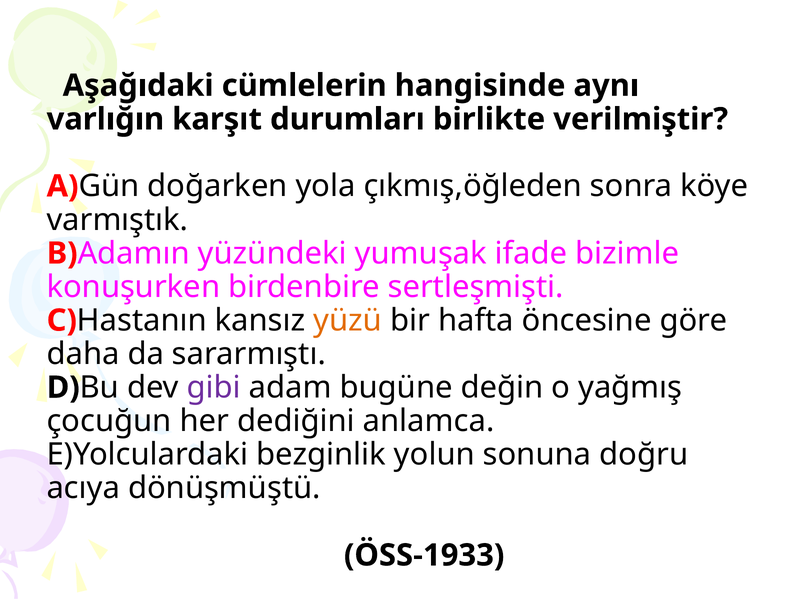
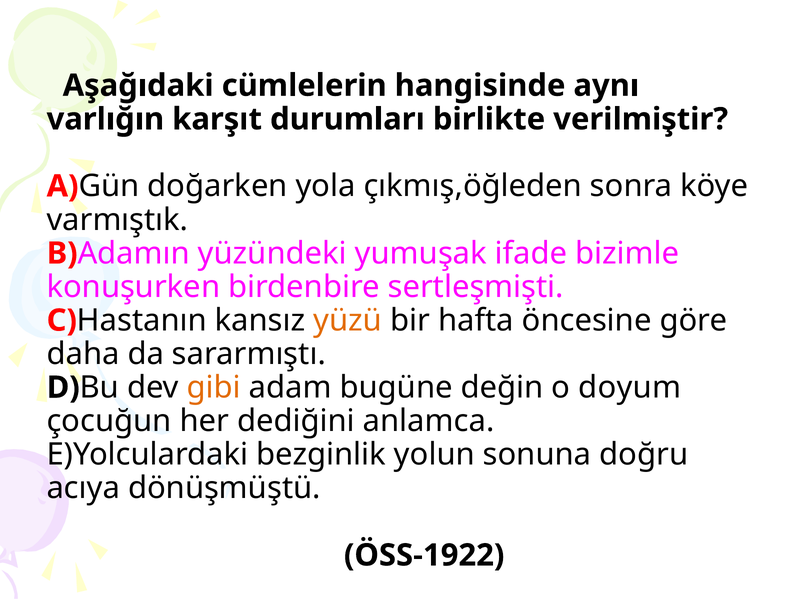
gibi colour: purple -> orange
yağmış: yağmış -> doyum
ÖSS-1933: ÖSS-1933 -> ÖSS-1922
